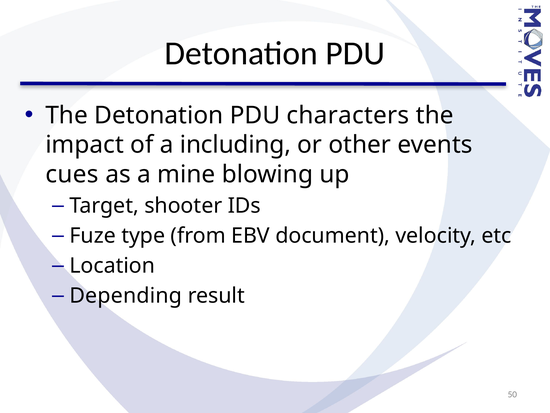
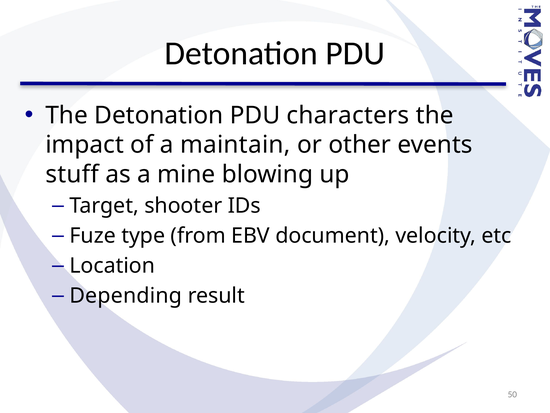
including: including -> maintain
cues: cues -> stuff
